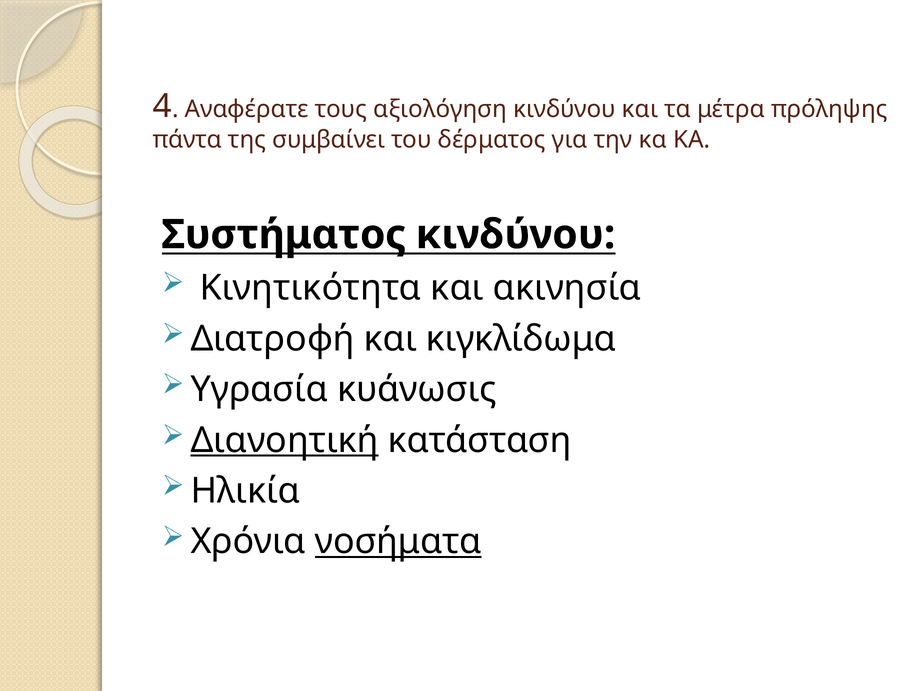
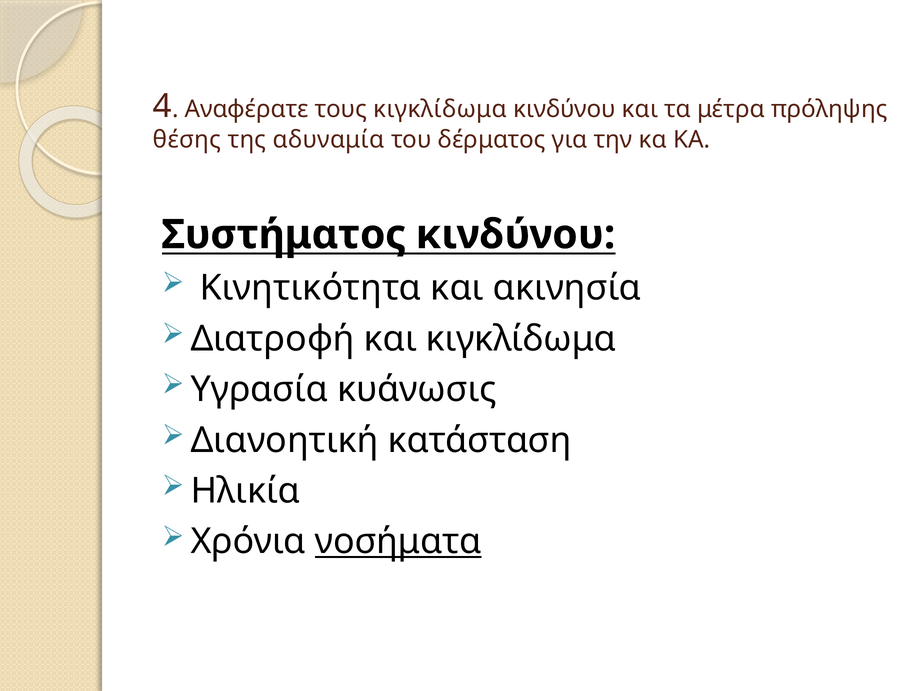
τους αξιολόγηση: αξιολόγηση -> κιγκλίδωμα
πάντα: πάντα -> θέσης
συμβαίνει: συμβαίνει -> αδυναμία
Διανοητική underline: present -> none
